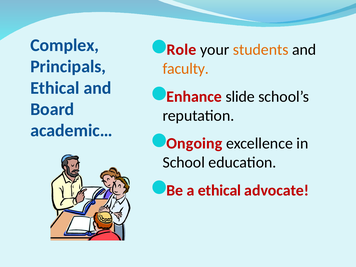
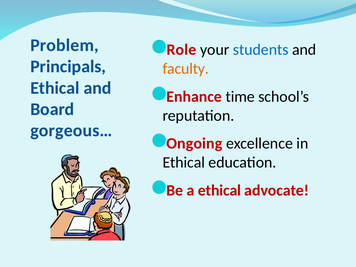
Complex: Complex -> Problem
students colour: orange -> blue
slide: slide -> time
academic…: academic… -> gorgeous…
School at (184, 163): School -> Ethical
